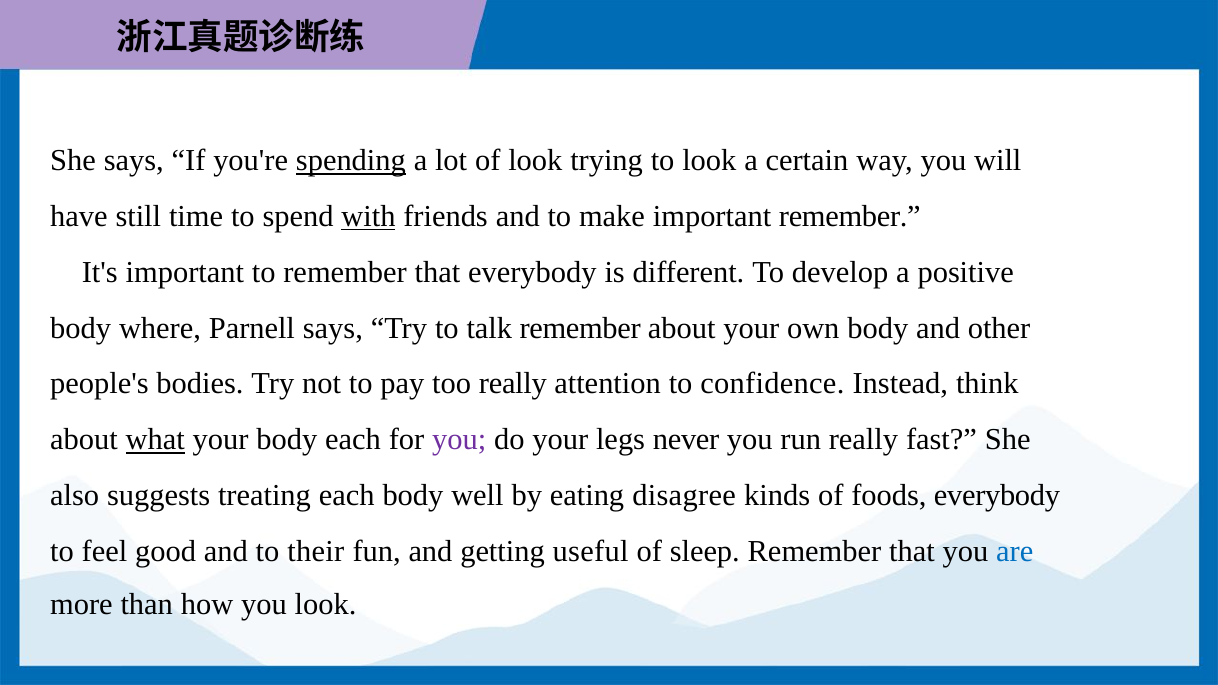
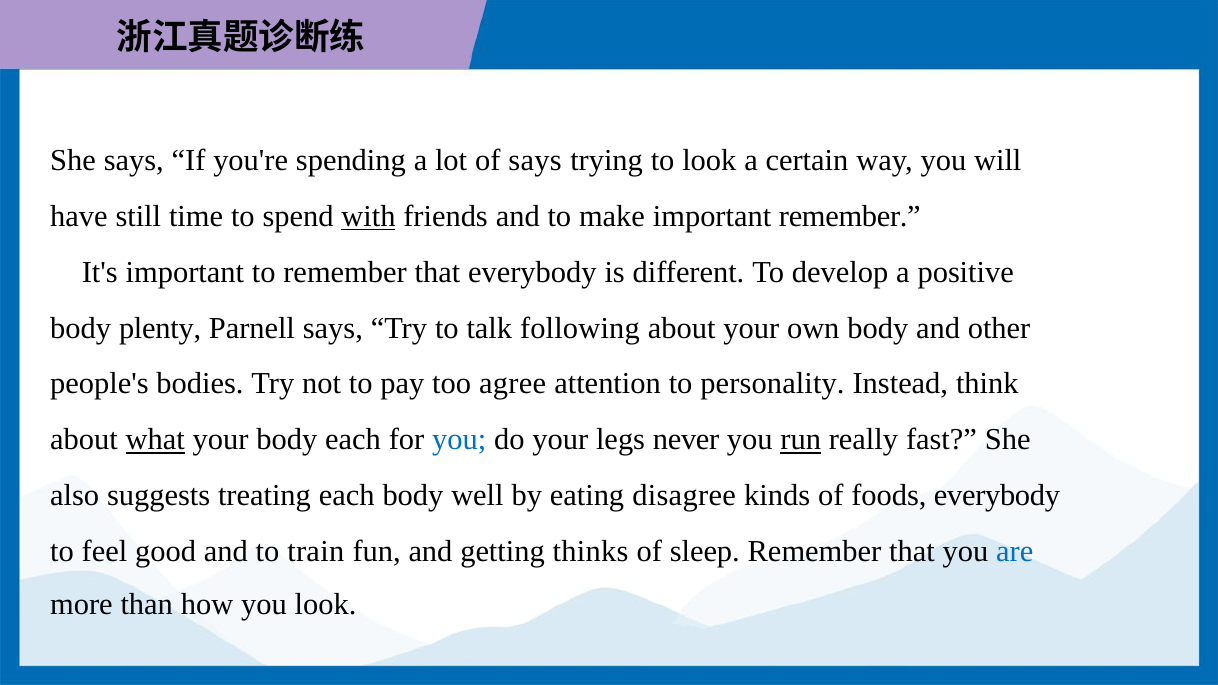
spending underline: present -> none
of look: look -> says
where: where -> plenty
talk remember: remember -> following
too really: really -> agree
confidence: confidence -> personality
you at (459, 440) colour: purple -> blue
run underline: none -> present
their: their -> train
useful: useful -> thinks
